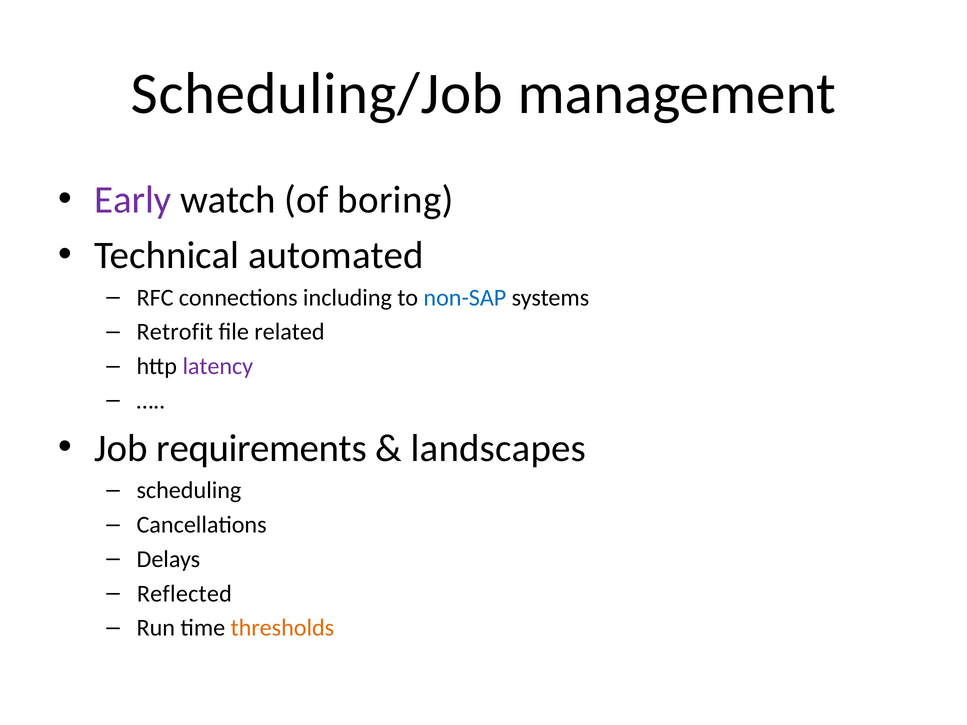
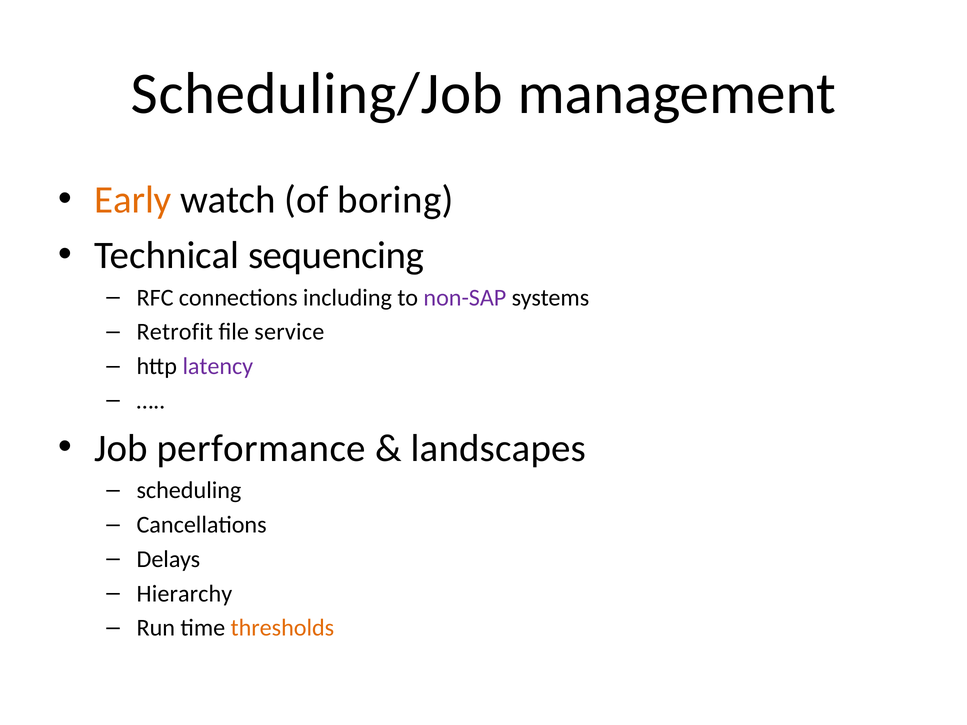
Early colour: purple -> orange
automated: automated -> sequencing
non-SAP colour: blue -> purple
related: related -> service
requirements: requirements -> performance
Reflected: Reflected -> Hierarchy
